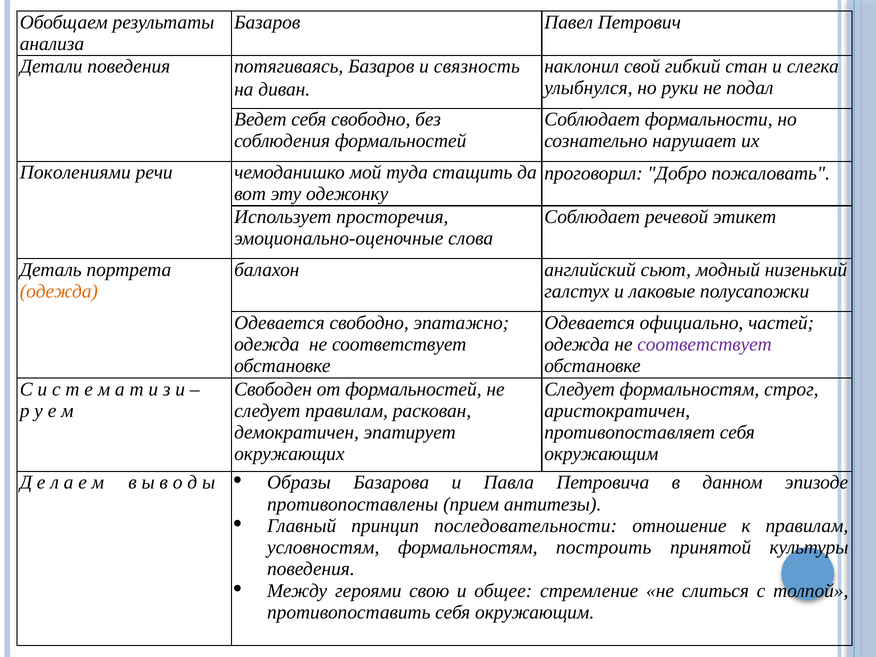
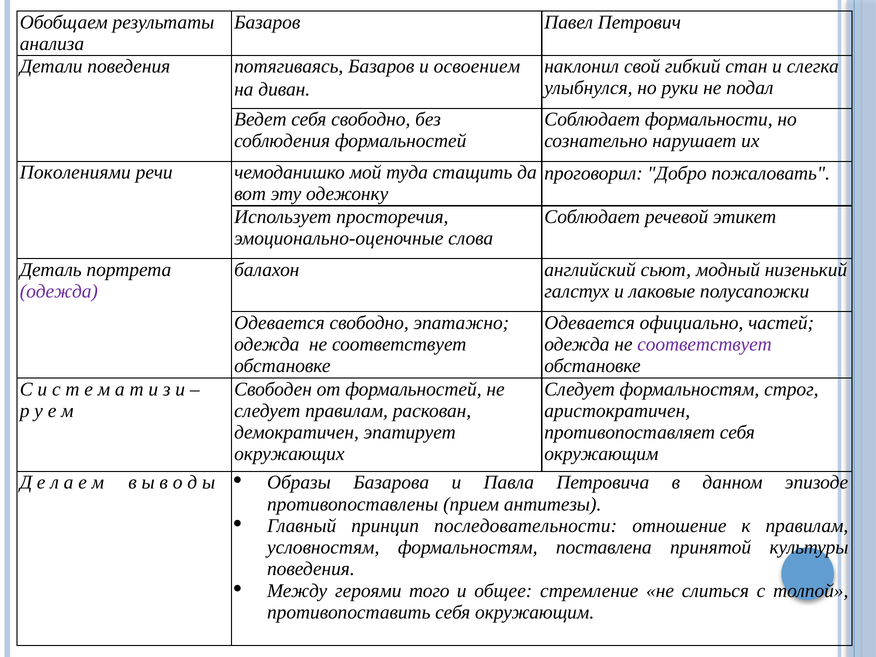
связность: связность -> освоением
одежда at (59, 291) colour: orange -> purple
построить: построить -> поставлена
свою: свою -> того
